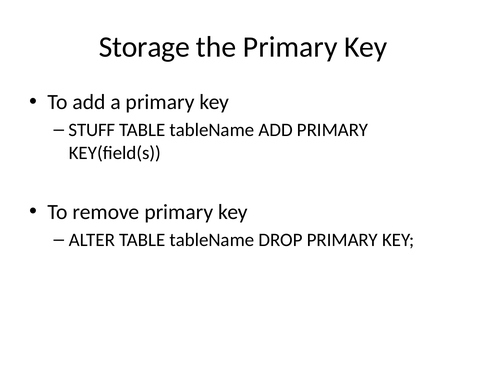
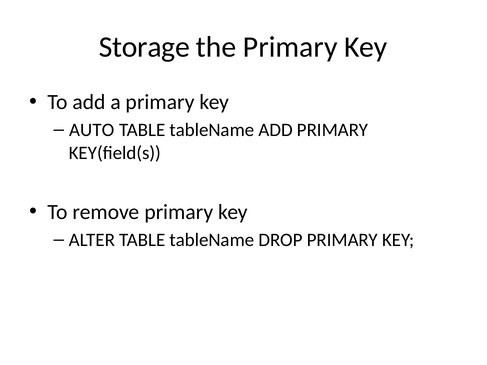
STUFF: STUFF -> AUTO
